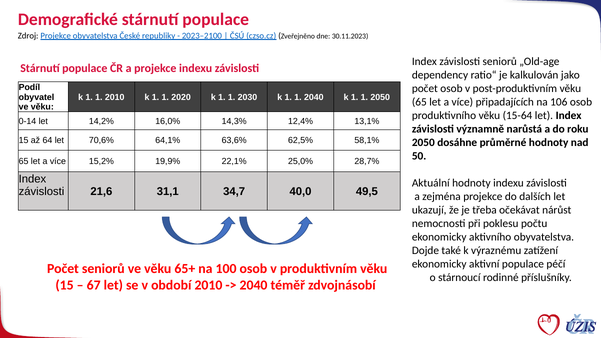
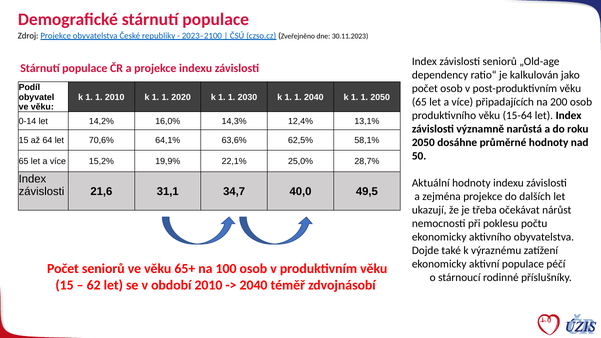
106: 106 -> 200
67: 67 -> 62
